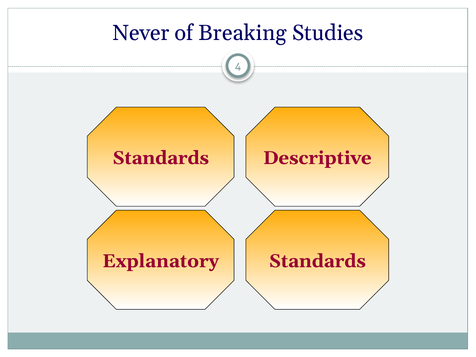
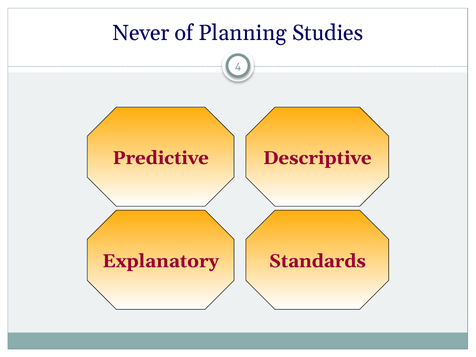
Breaking: Breaking -> Planning
Standards at (161, 158): Standards -> Predictive
